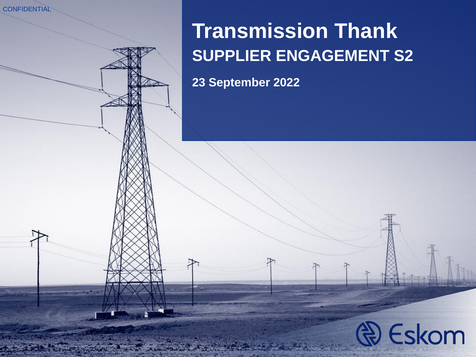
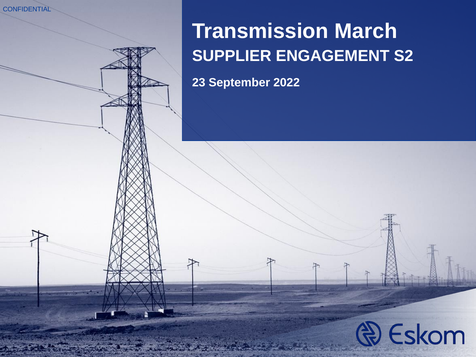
Thank: Thank -> March
